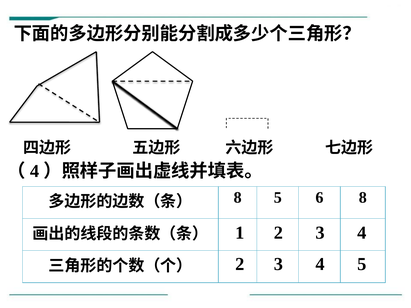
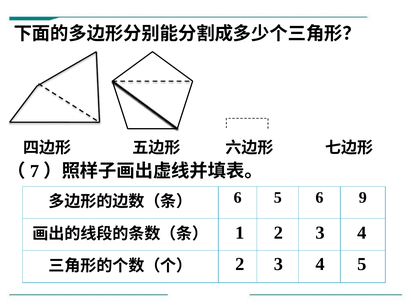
4 at (34, 171): 4 -> 7
8 at (238, 198): 8 -> 6
6 8: 8 -> 9
